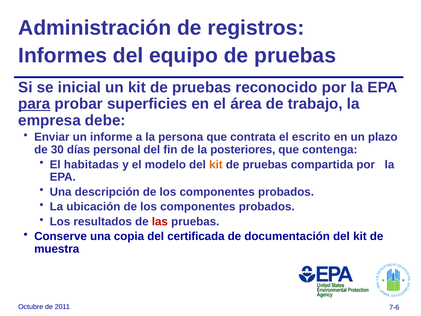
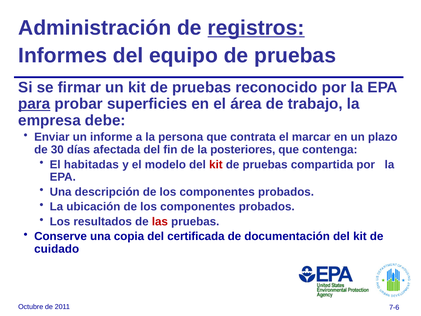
registros underline: none -> present
inicial: inicial -> firmar
escrito: escrito -> marcar
personal: personal -> afectada
kit at (216, 164) colour: orange -> red
muestra: muestra -> cuidado
